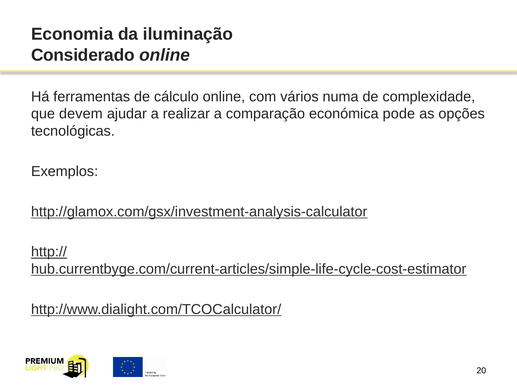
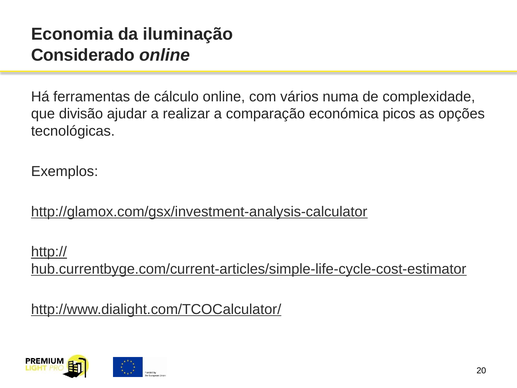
devem: devem -> divisão
pode: pode -> picos
